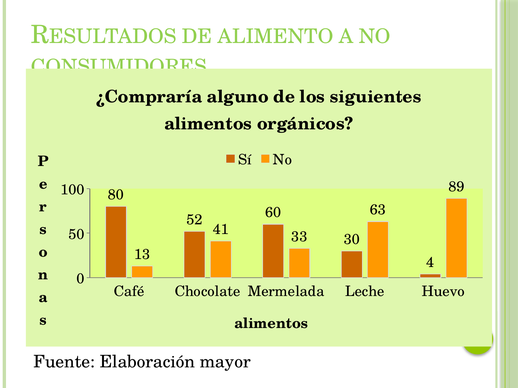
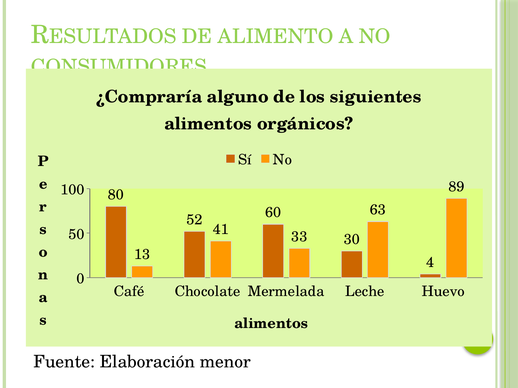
mayor: mayor -> menor
